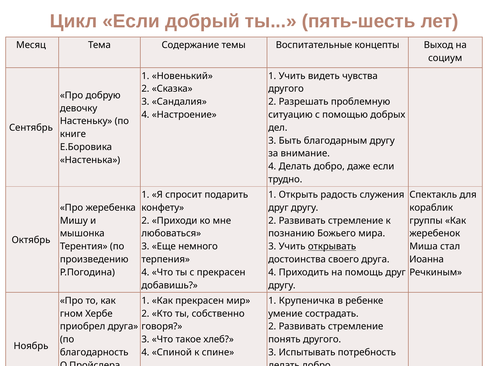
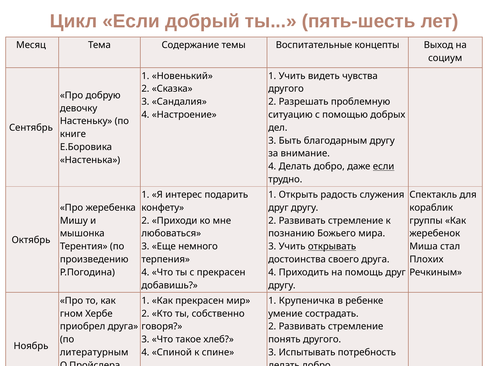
если at (384, 166) underline: none -> present
спросит: спросит -> интерес
Иоанна: Иоанна -> Плохих
благодарность: благодарность -> литературным
